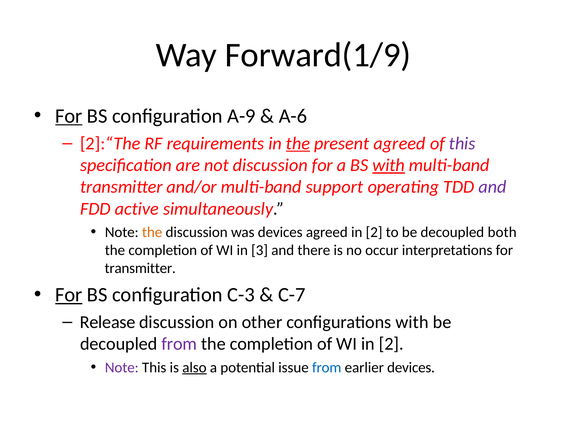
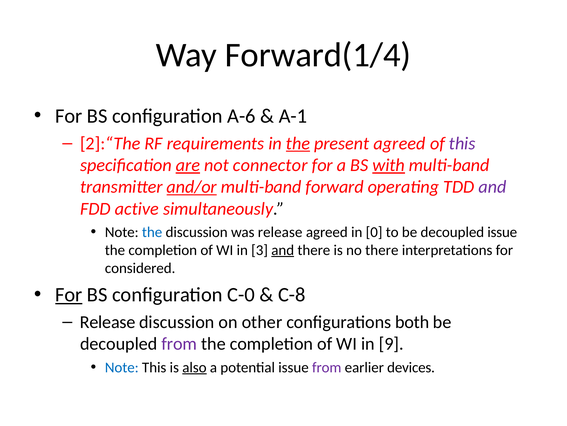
Forward(1/9: Forward(1/9 -> Forward(1/4
For at (69, 116) underline: present -> none
A-9: A-9 -> A-6
A-6: A-6 -> A-1
are underline: none -> present
not discussion: discussion -> connector
and/or underline: none -> present
support: support -> forward
the at (152, 232) colour: orange -> blue
was devices: devices -> release
agreed in 2: 2 -> 0
decoupled both: both -> issue
and at (283, 250) underline: none -> present
no occur: occur -> there
transmitter at (140, 268): transmitter -> considered
C-3: C-3 -> C-0
C-7: C-7 -> C-8
configurations with: with -> both
WI in 2: 2 -> 9
Note at (122, 367) colour: purple -> blue
from at (327, 367) colour: blue -> purple
